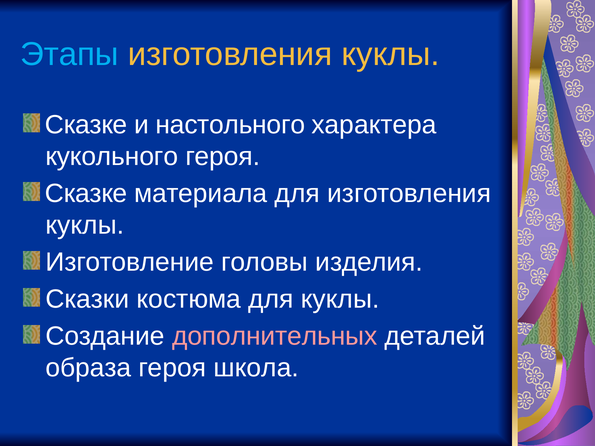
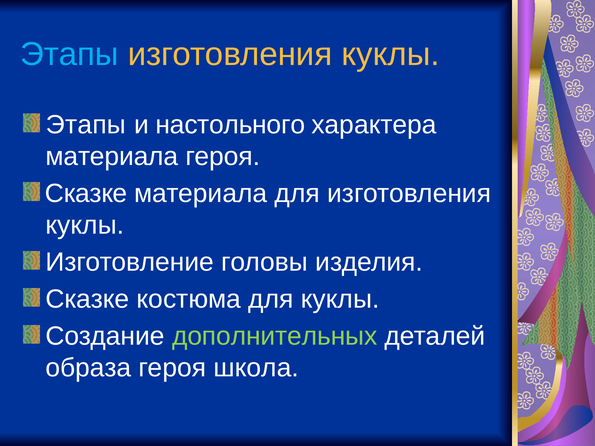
Сказке at (86, 125): Сказке -> Этапы
кукольного at (112, 156): кукольного -> материала
Сказки at (87, 299): Сказки -> Сказке
дополнительных colour: pink -> light green
